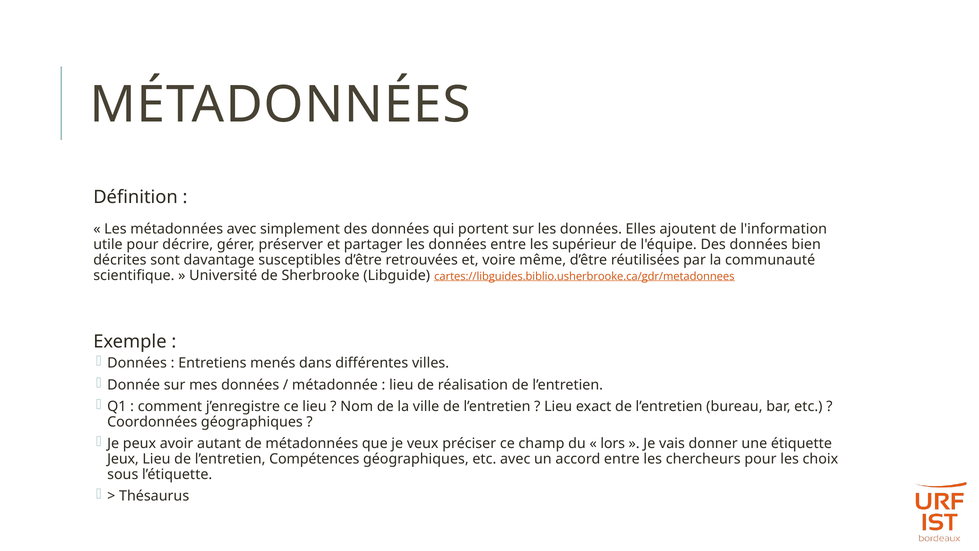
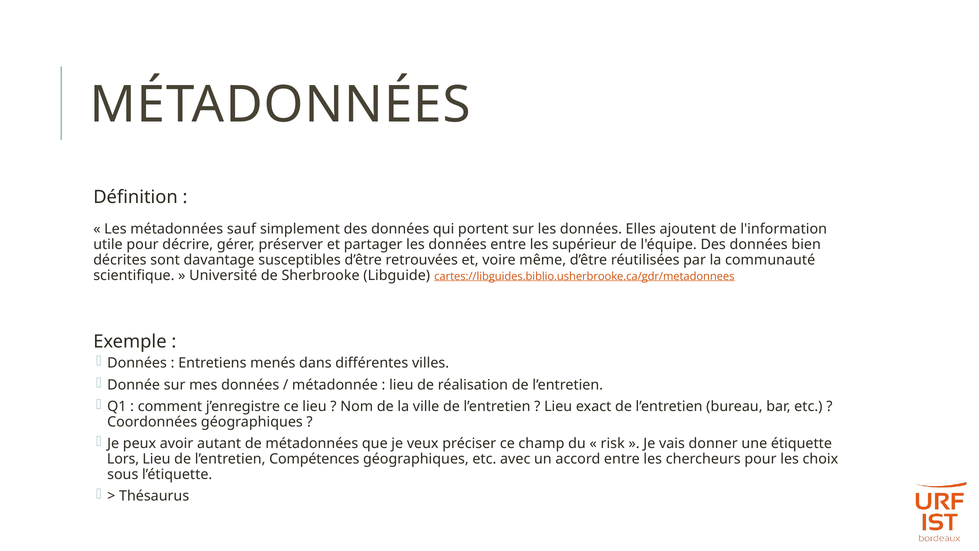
métadonnées avec: avec -> sauf
lors: lors -> risk
Jeux: Jeux -> Lors
